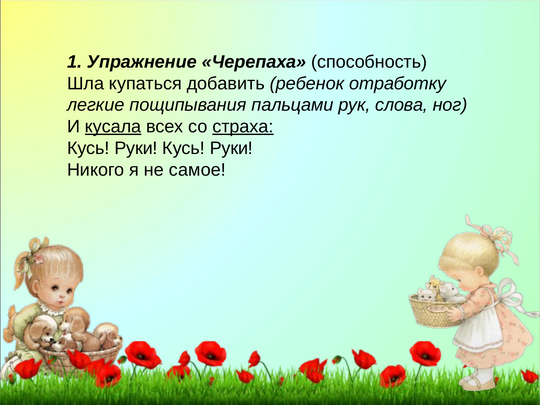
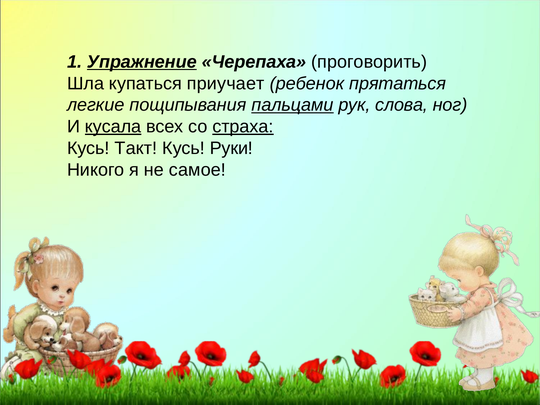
Упражнение underline: none -> present
способность: способность -> проговорить
добавить: добавить -> приучает
отработку: отработку -> прятаться
пальцами underline: none -> present
Руки at (136, 148): Руки -> Такт
